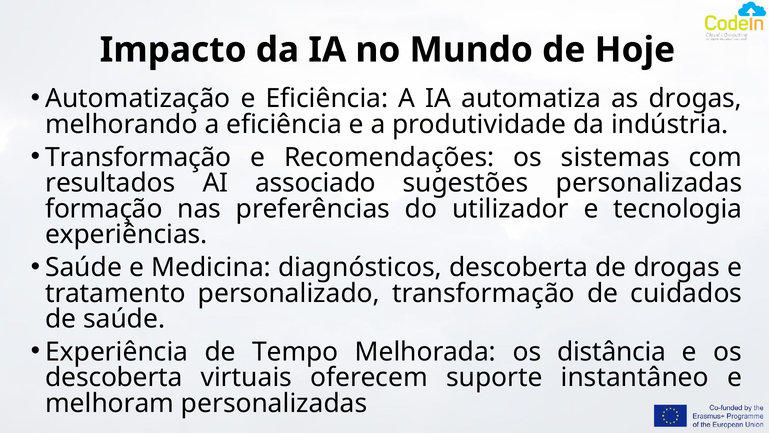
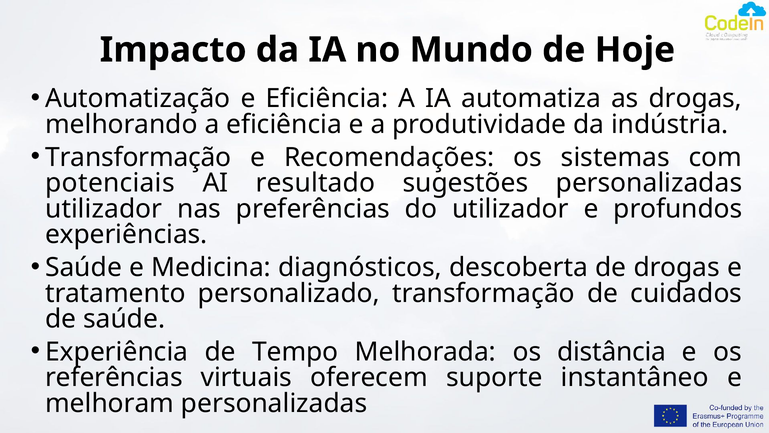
resultados: resultados -> potenciais
associado: associado -> resultado
formação at (104, 209): formação -> utilizador
tecnologia: tecnologia -> profundos
descoberta at (114, 377): descoberta -> referências
